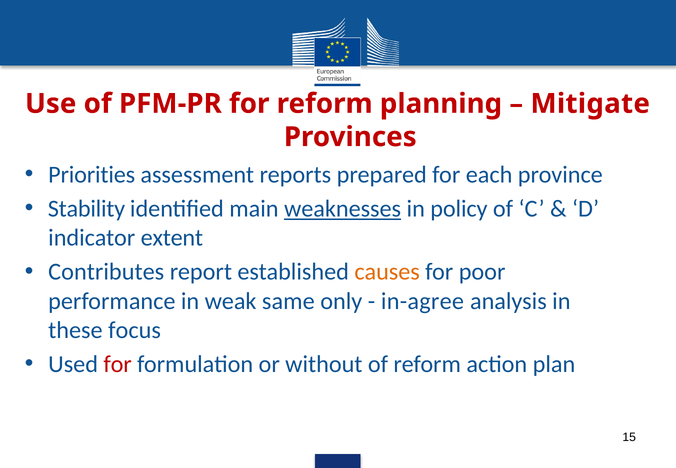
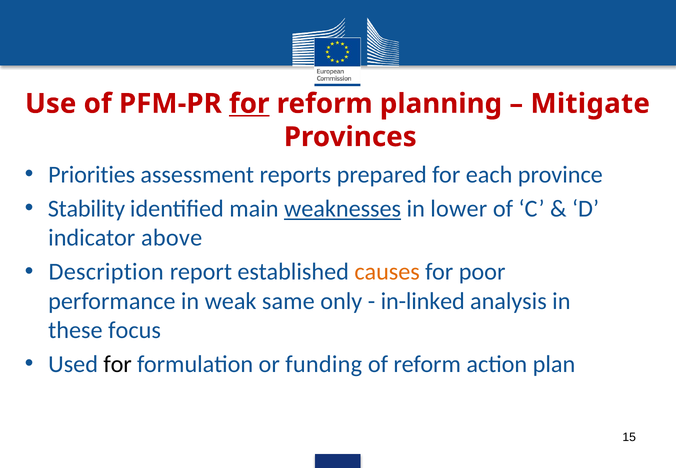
for at (249, 104) underline: none -> present
policy: policy -> lower
extent: extent -> above
Contributes: Contributes -> Description
in-agree: in-agree -> in-linked
for at (118, 364) colour: red -> black
without: without -> funding
